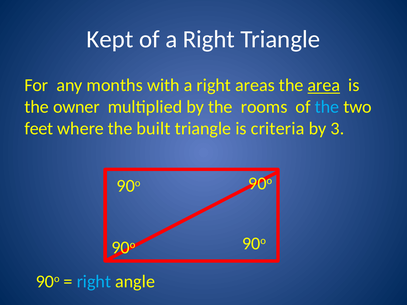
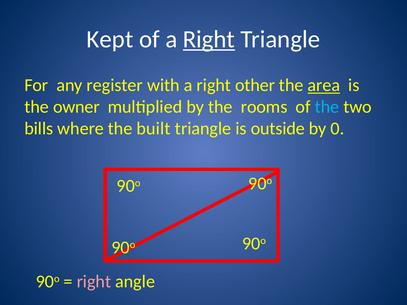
Right at (209, 39) underline: none -> present
months: months -> register
areas: areas -> other
feet: feet -> bills
criteria: criteria -> outside
3: 3 -> 0
right at (94, 282) colour: light blue -> pink
